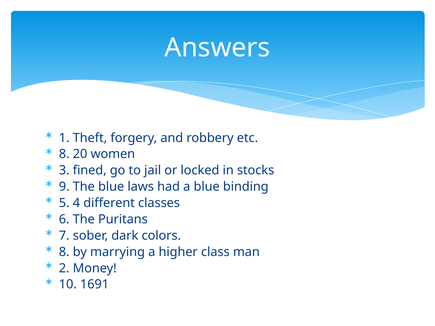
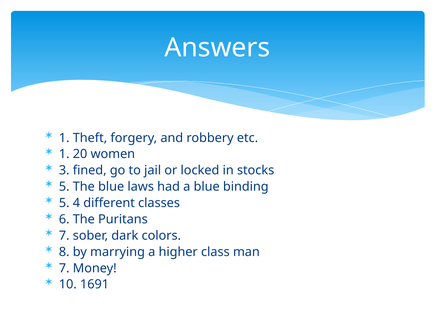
8 at (64, 154): 8 -> 1
9 at (64, 187): 9 -> 5
2 at (64, 268): 2 -> 7
